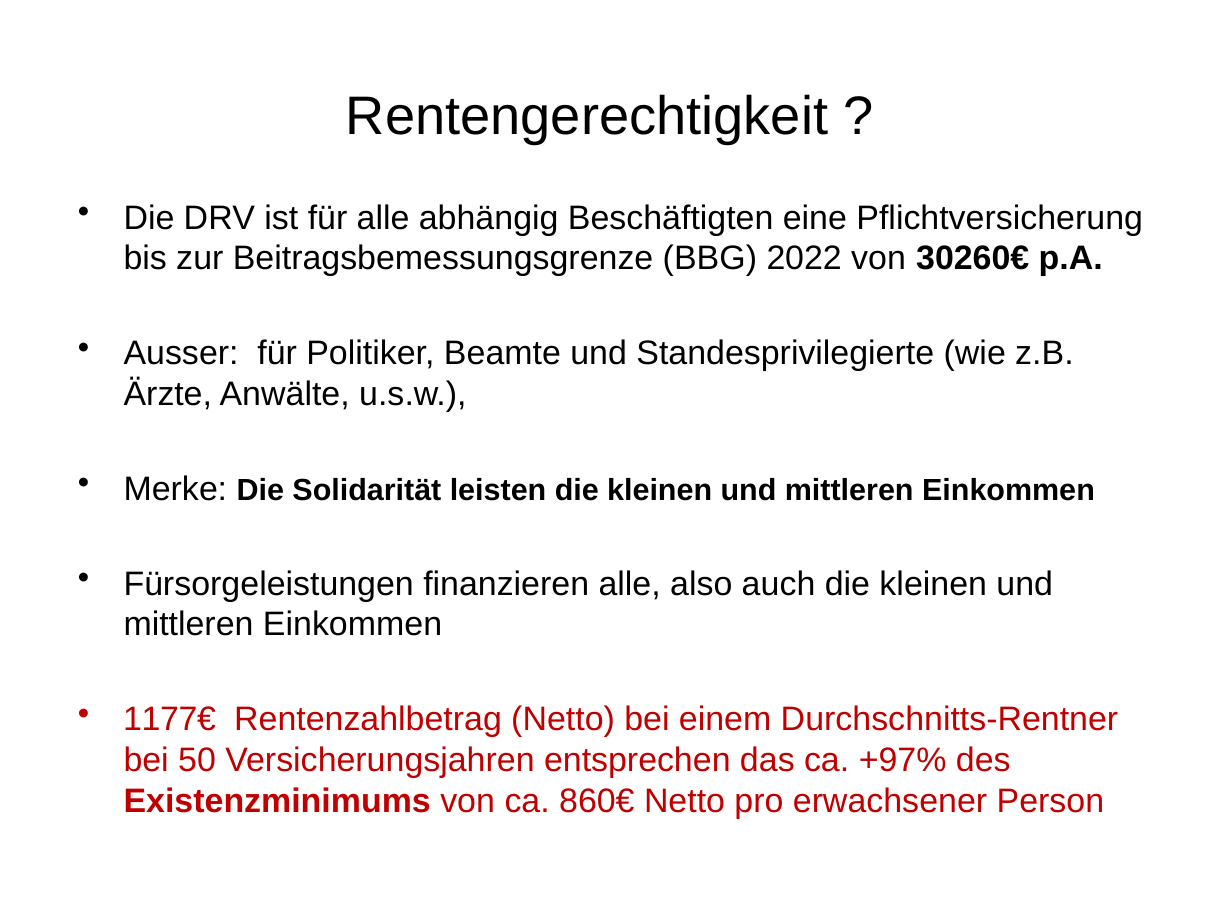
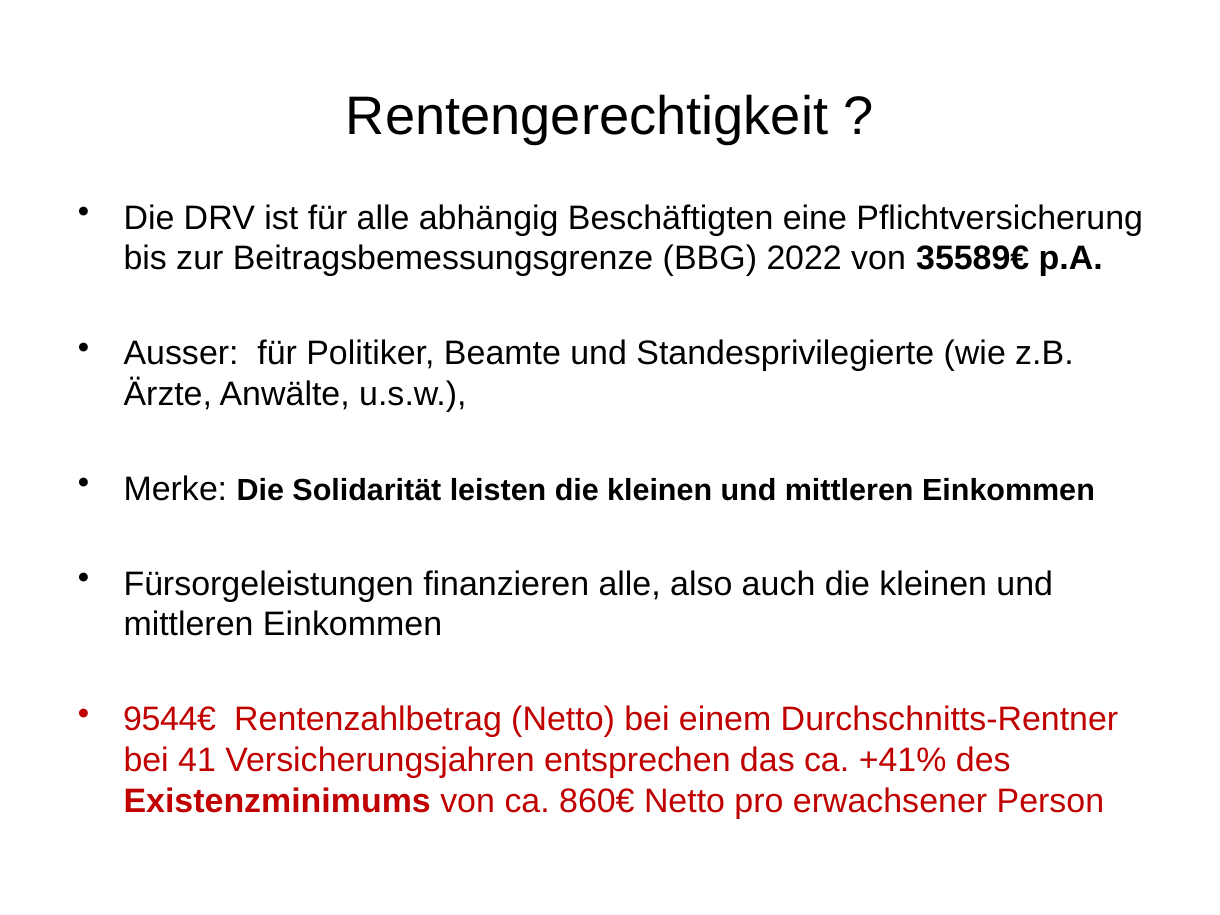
30260€: 30260€ -> 35589€
1177€: 1177€ -> 9544€
50: 50 -> 41
+97%: +97% -> +41%
